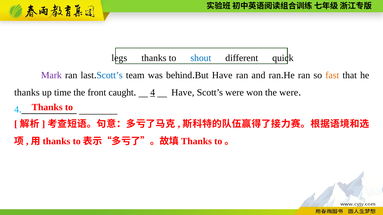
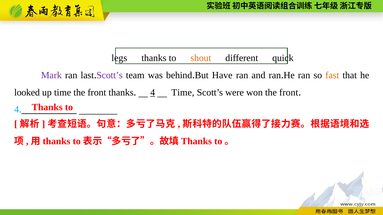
shout colour: blue -> orange
Scott’s at (110, 75) colour: blue -> purple
thanks at (27, 93): thanks -> looked
front caught: caught -> thanks
4 Have: Have -> Time
won the were: were -> front
